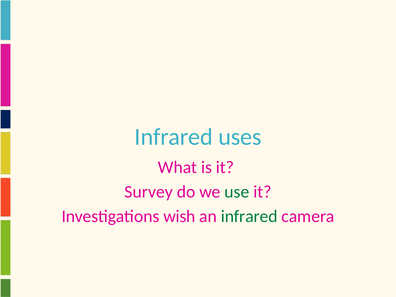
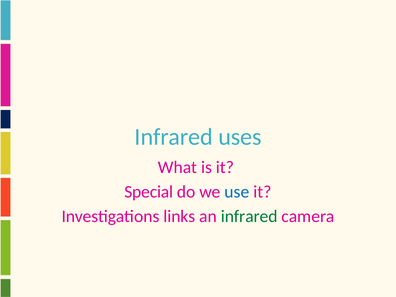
Survey: Survey -> Special
use colour: green -> blue
wish: wish -> links
